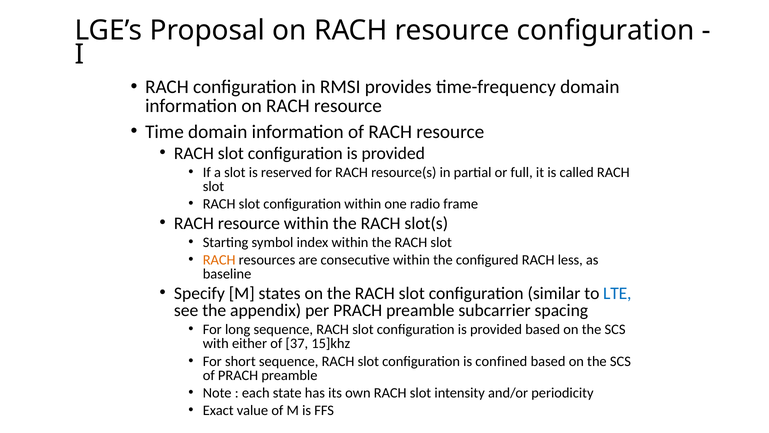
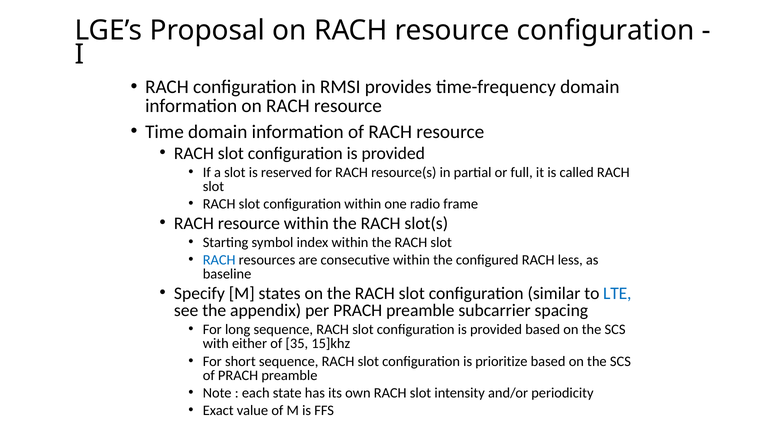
RACH at (219, 260) colour: orange -> blue
37: 37 -> 35
confined: confined -> prioritize
